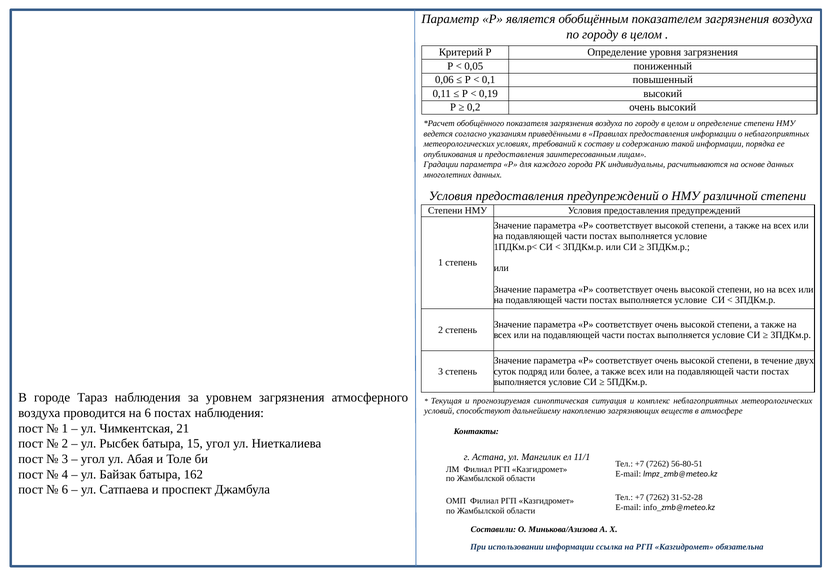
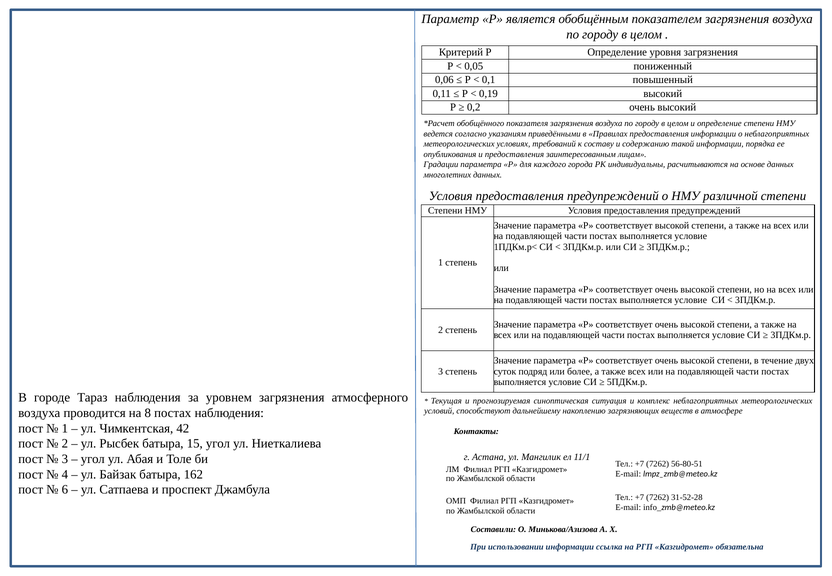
на 6: 6 -> 8
21: 21 -> 42
